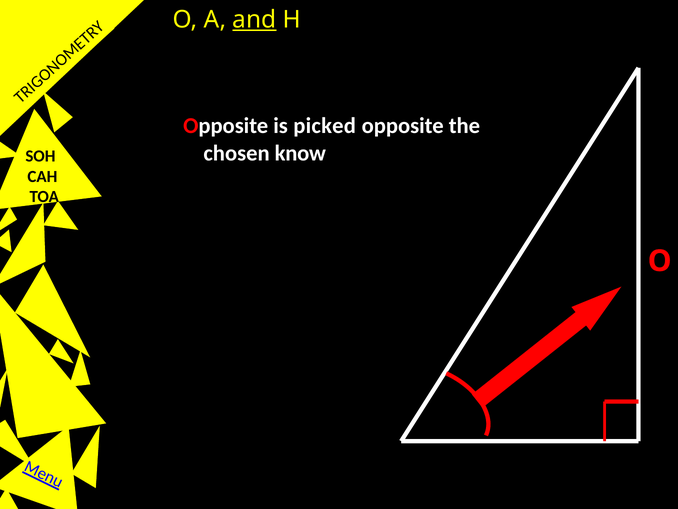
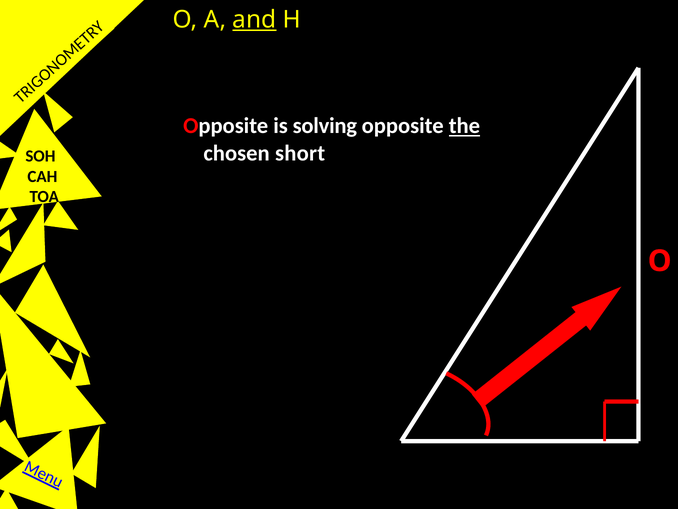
picked: picked -> solving
the underline: none -> present
know: know -> short
